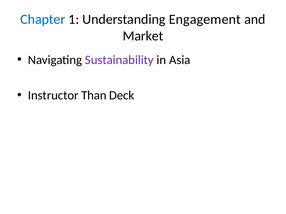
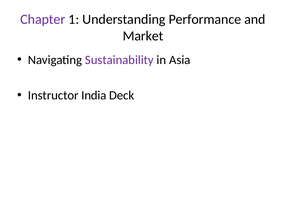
Chapter colour: blue -> purple
Engagement: Engagement -> Performance
Than: Than -> India
